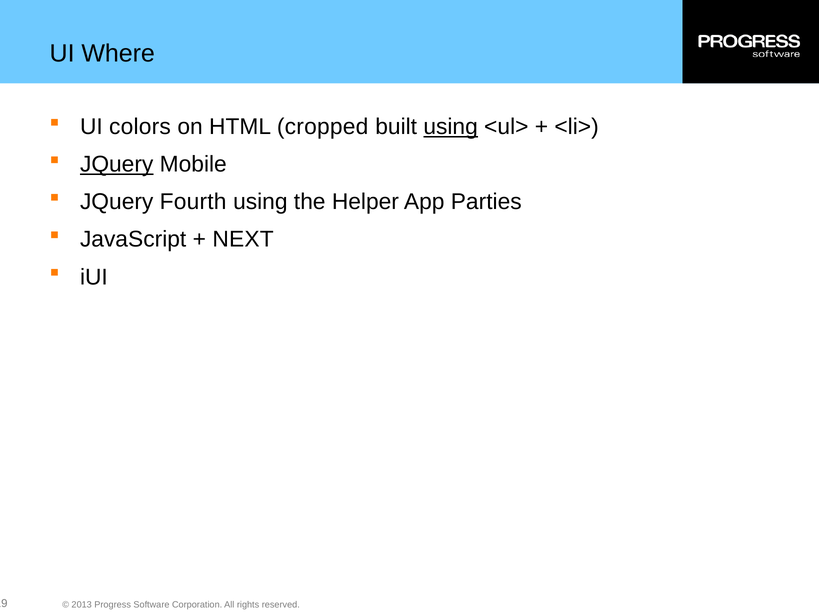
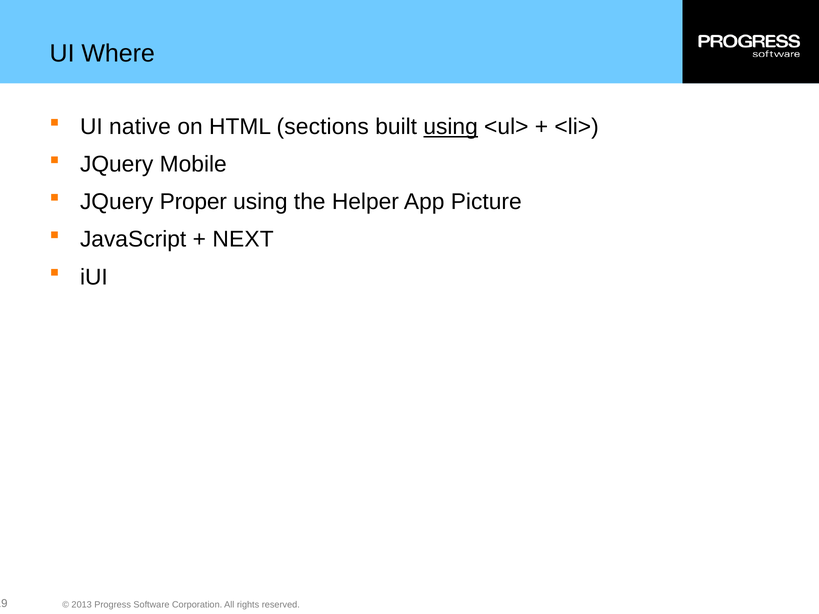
colors: colors -> native
cropped: cropped -> sections
JQuery at (117, 164) underline: present -> none
Fourth: Fourth -> Proper
Parties: Parties -> Picture
